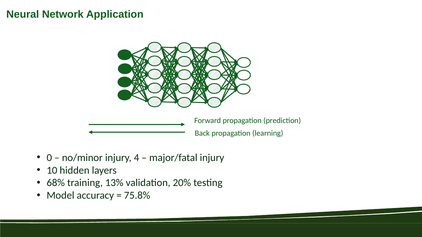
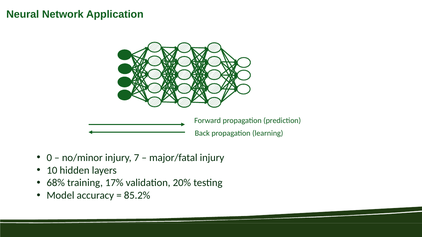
4: 4 -> 7
13%: 13% -> 17%
75.8%: 75.8% -> 85.2%
